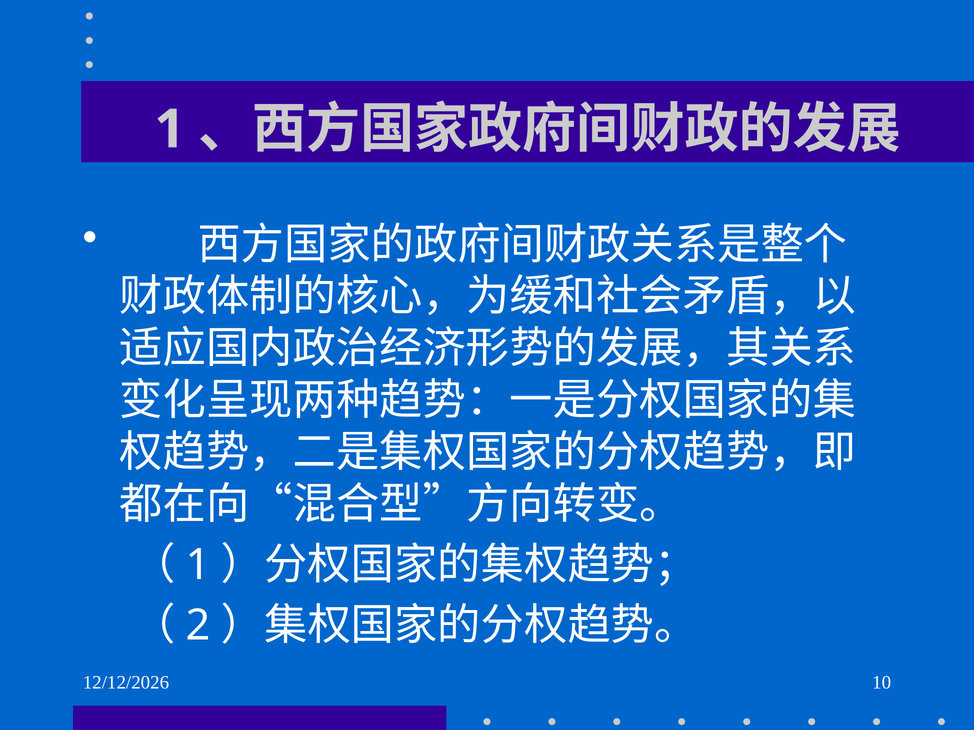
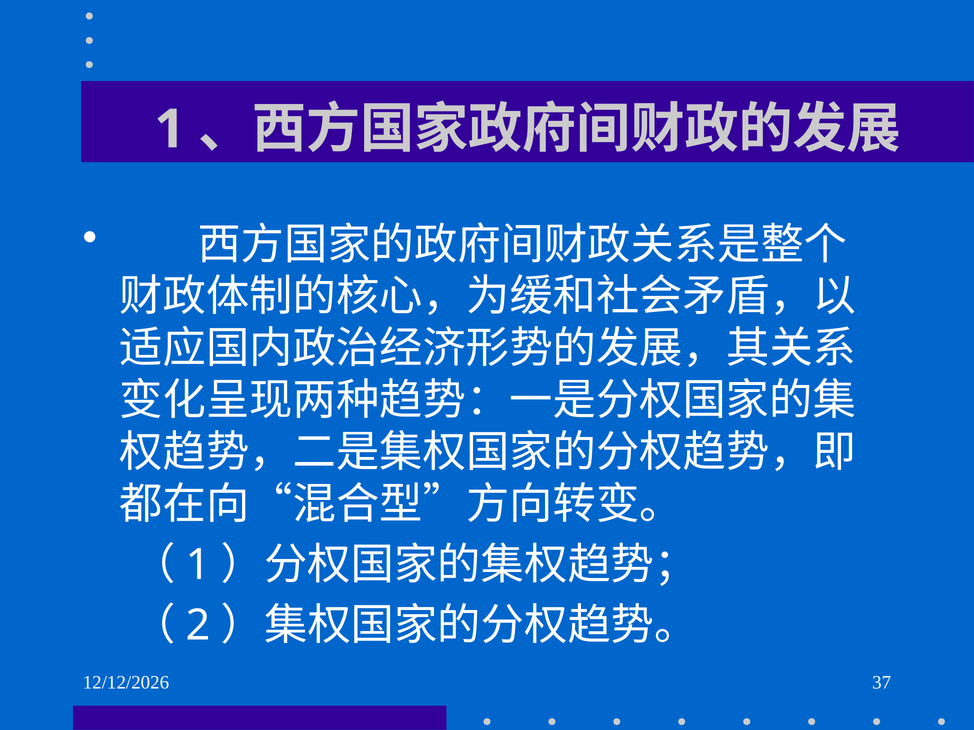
10: 10 -> 37
